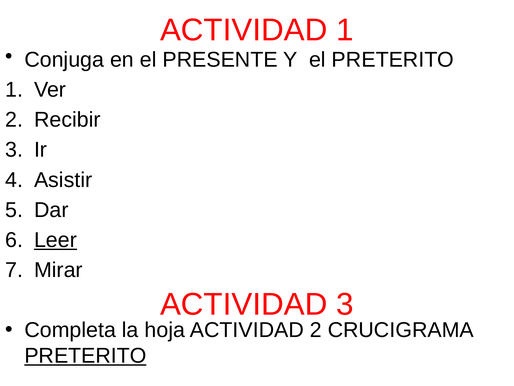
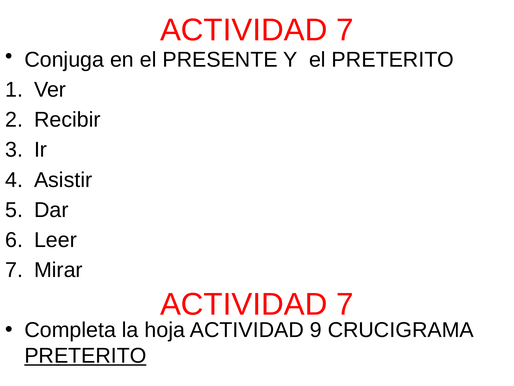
1 at (345, 30): 1 -> 7
Leer underline: present -> none
3 at (345, 304): 3 -> 7
ACTIVIDAD 2: 2 -> 9
